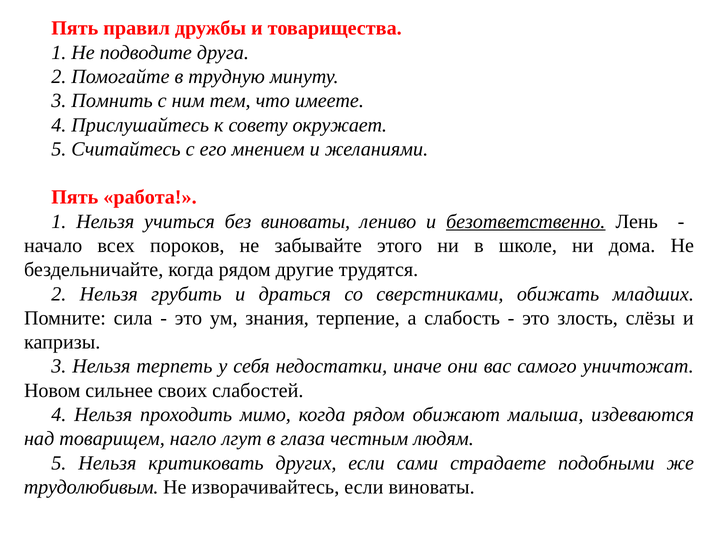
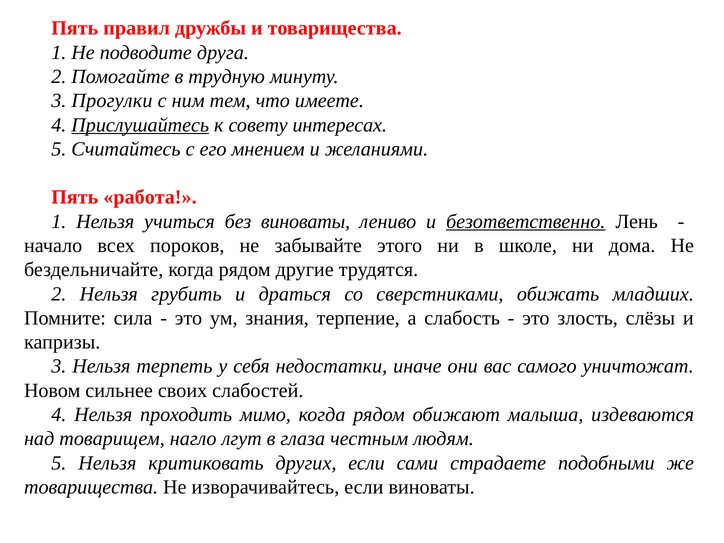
Помнить: Помнить -> Прогулки
Прислушайтесь underline: none -> present
окружает: окружает -> интересах
трудолюбивым at (91, 487): трудолюбивым -> товарищества
